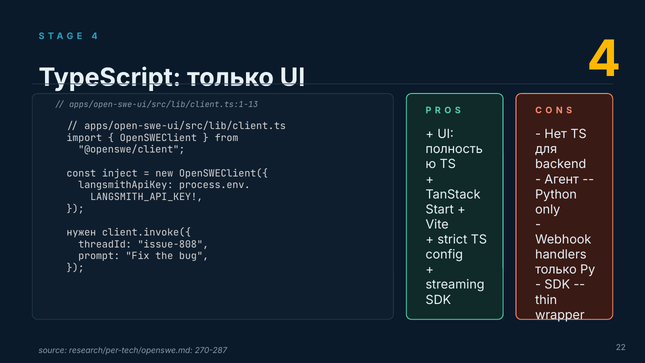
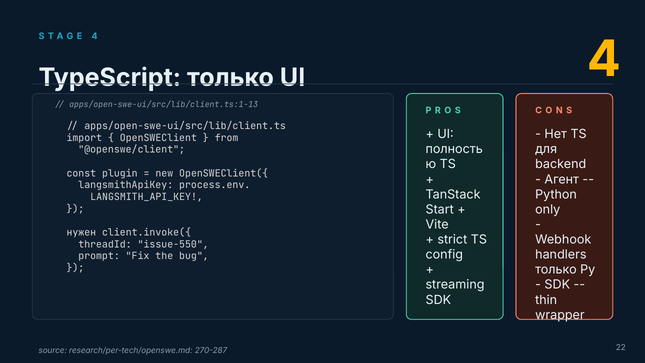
inject: inject -> plugin
issue-808: issue-808 -> issue-550
